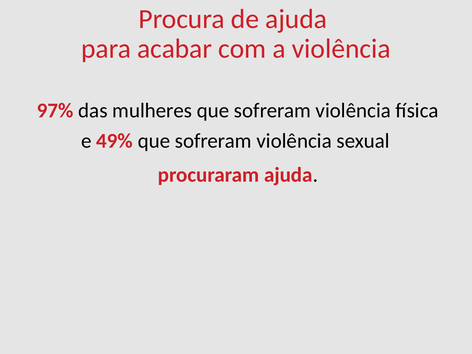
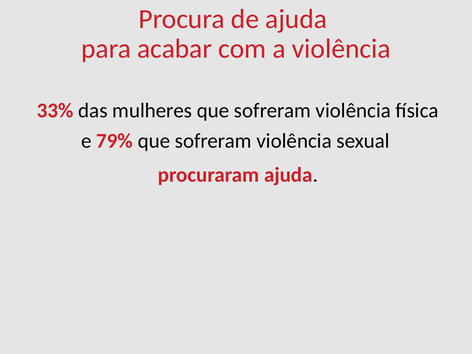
97%: 97% -> 33%
49%: 49% -> 79%
